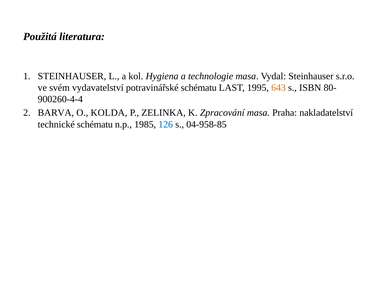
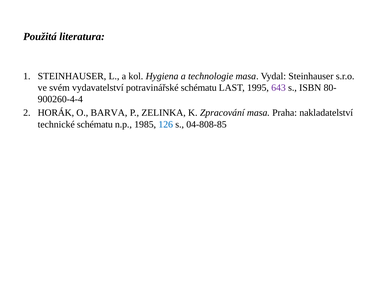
643 colour: orange -> purple
BARVA: BARVA -> HORÁK
KOLDA: KOLDA -> BARVA
04-958-85: 04-958-85 -> 04-808-85
